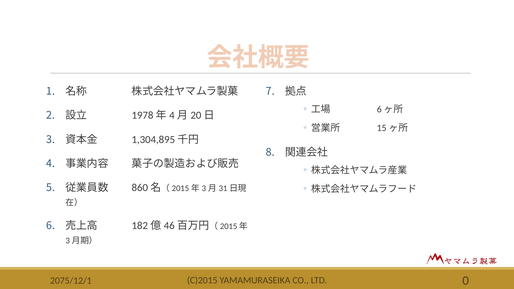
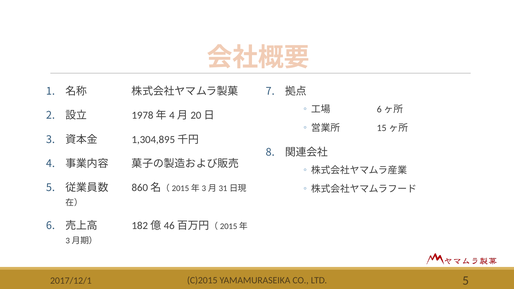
LTD 0: 0 -> 5
2075/12/1: 2075/12/1 -> 2017/12/1
